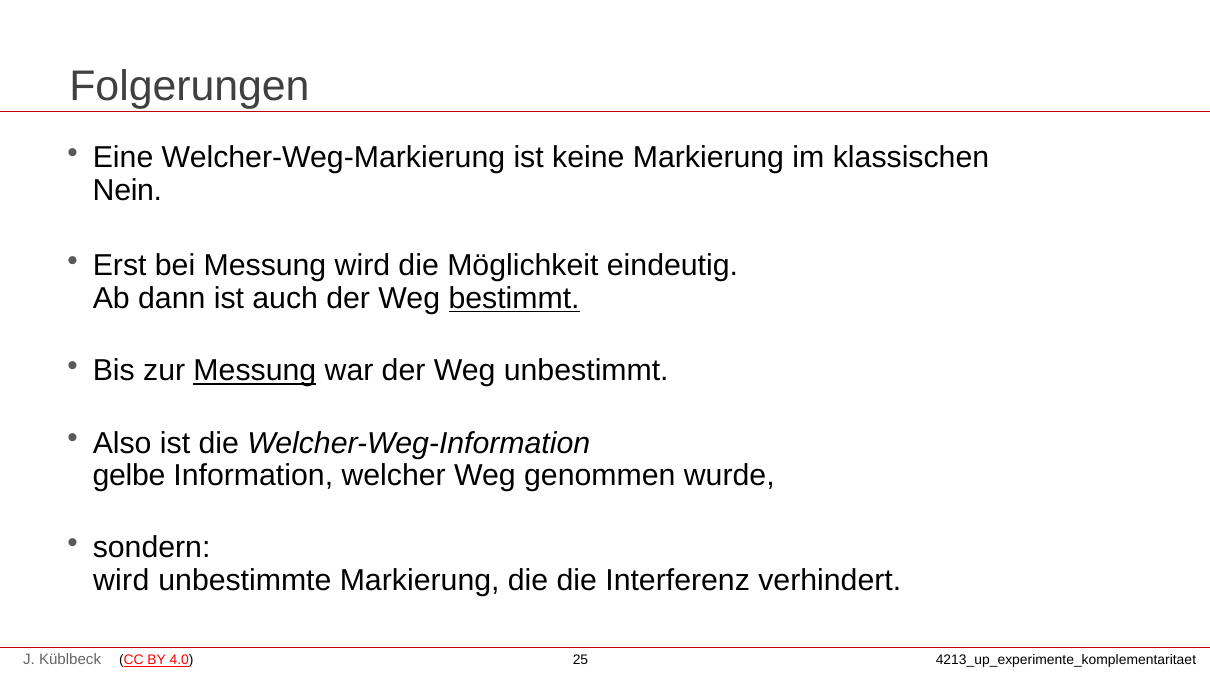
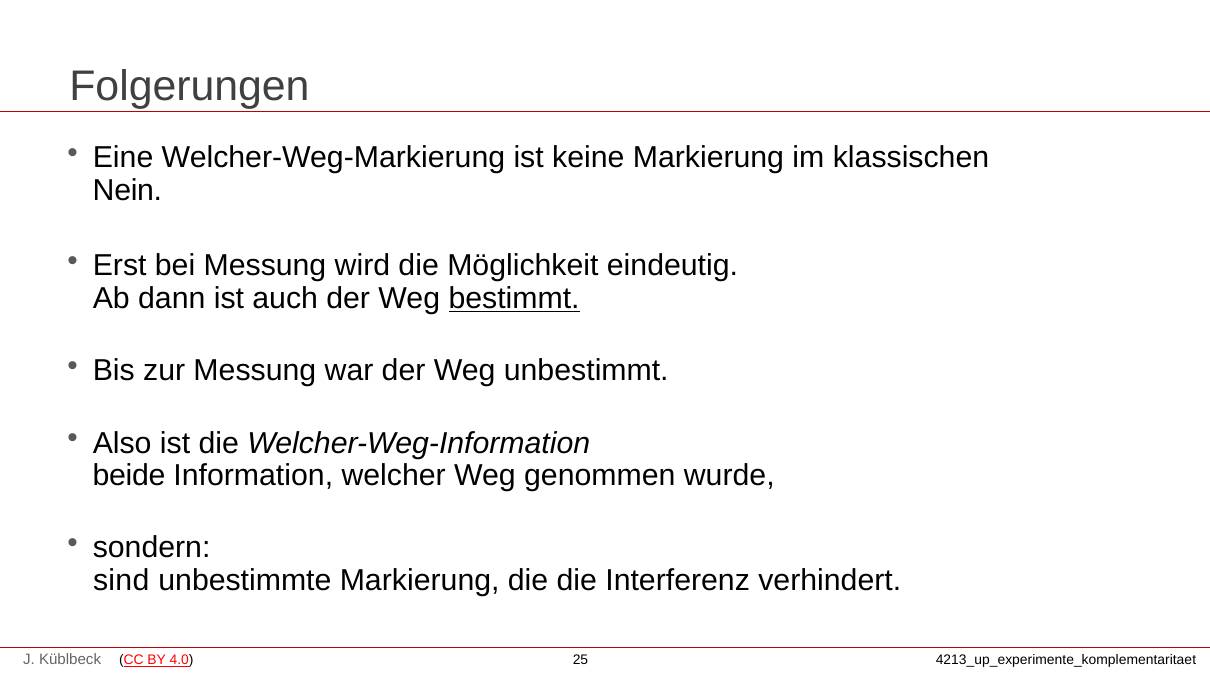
Messung at (255, 371) underline: present -> none
gelbe: gelbe -> beide
wird at (121, 581): wird -> sind
